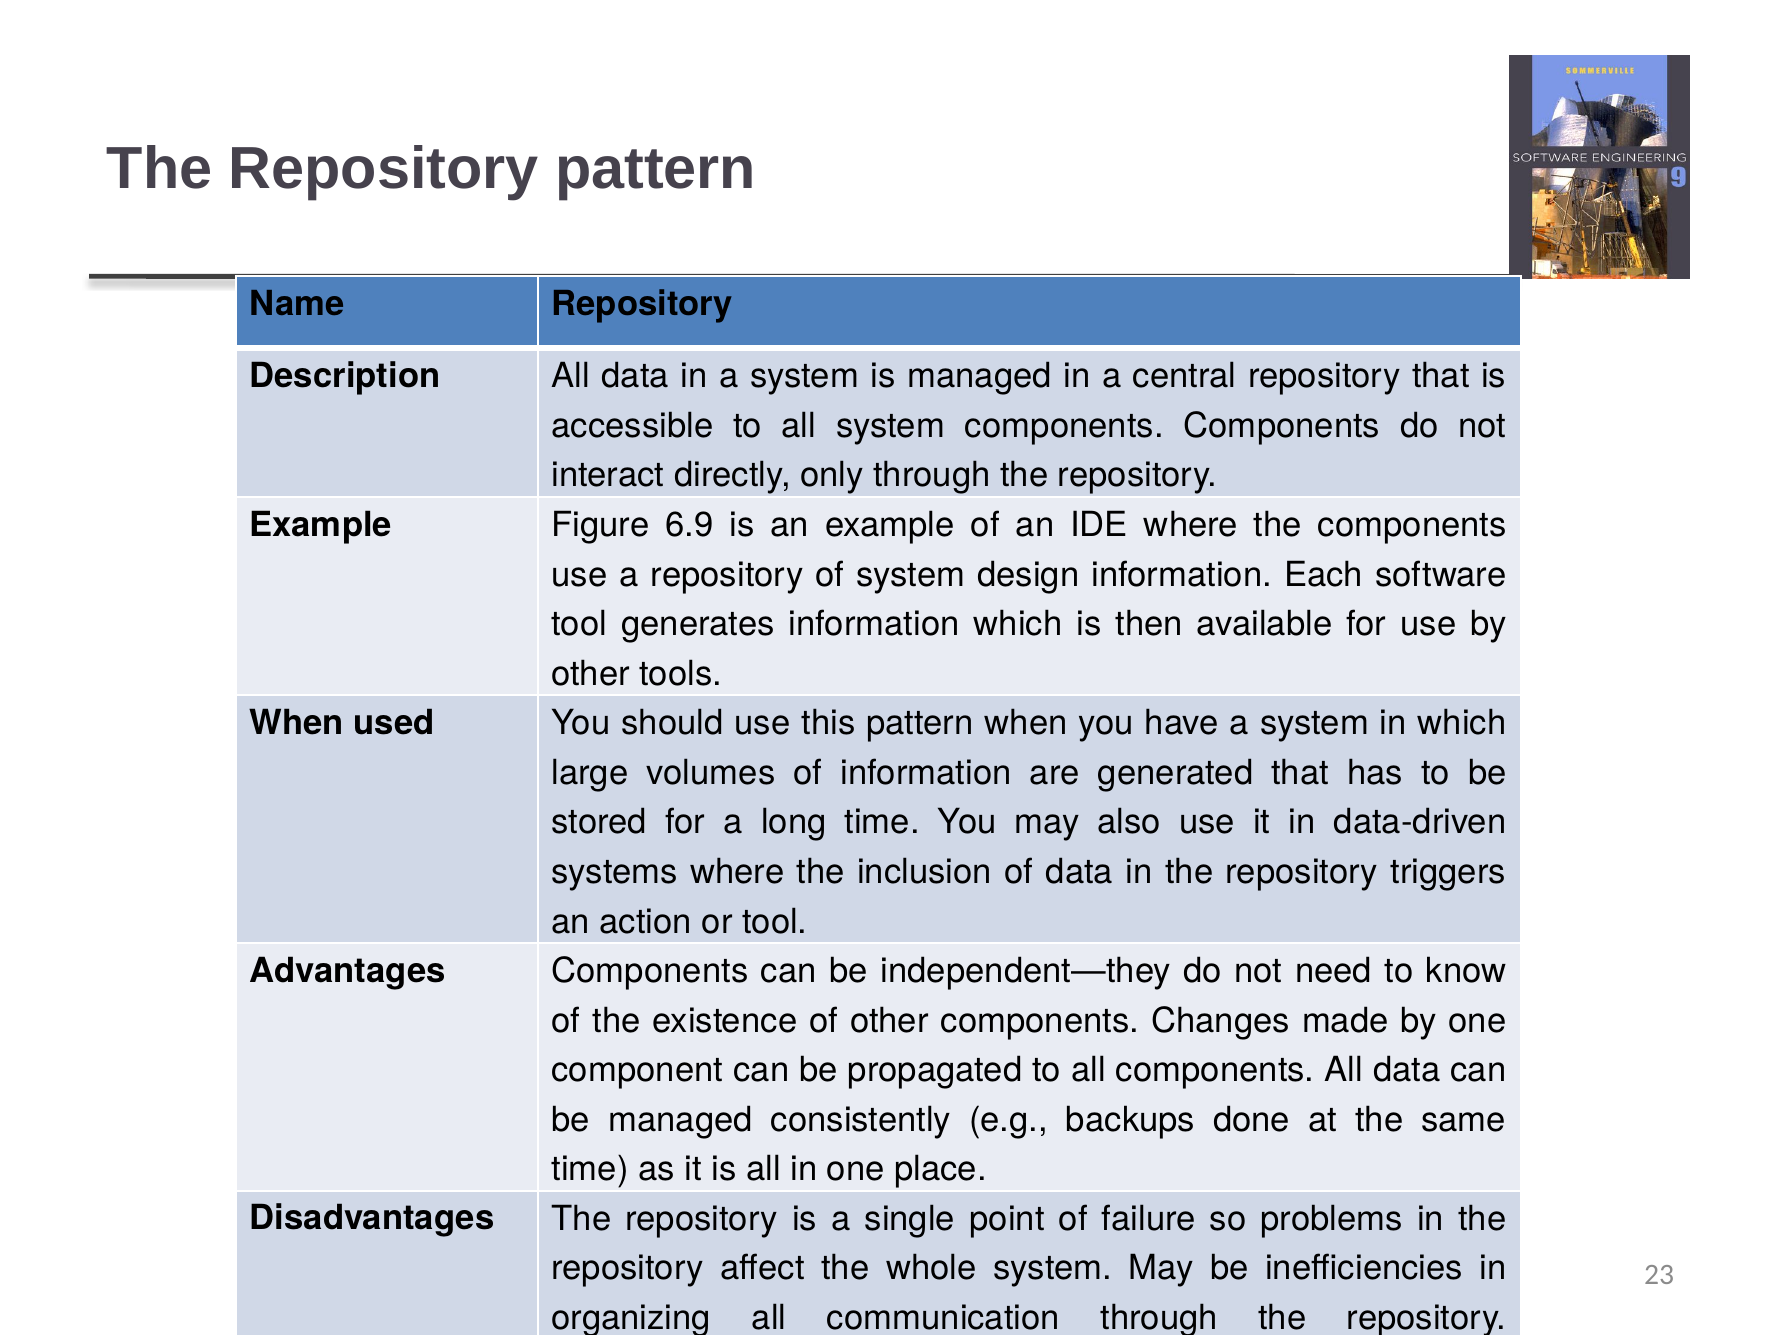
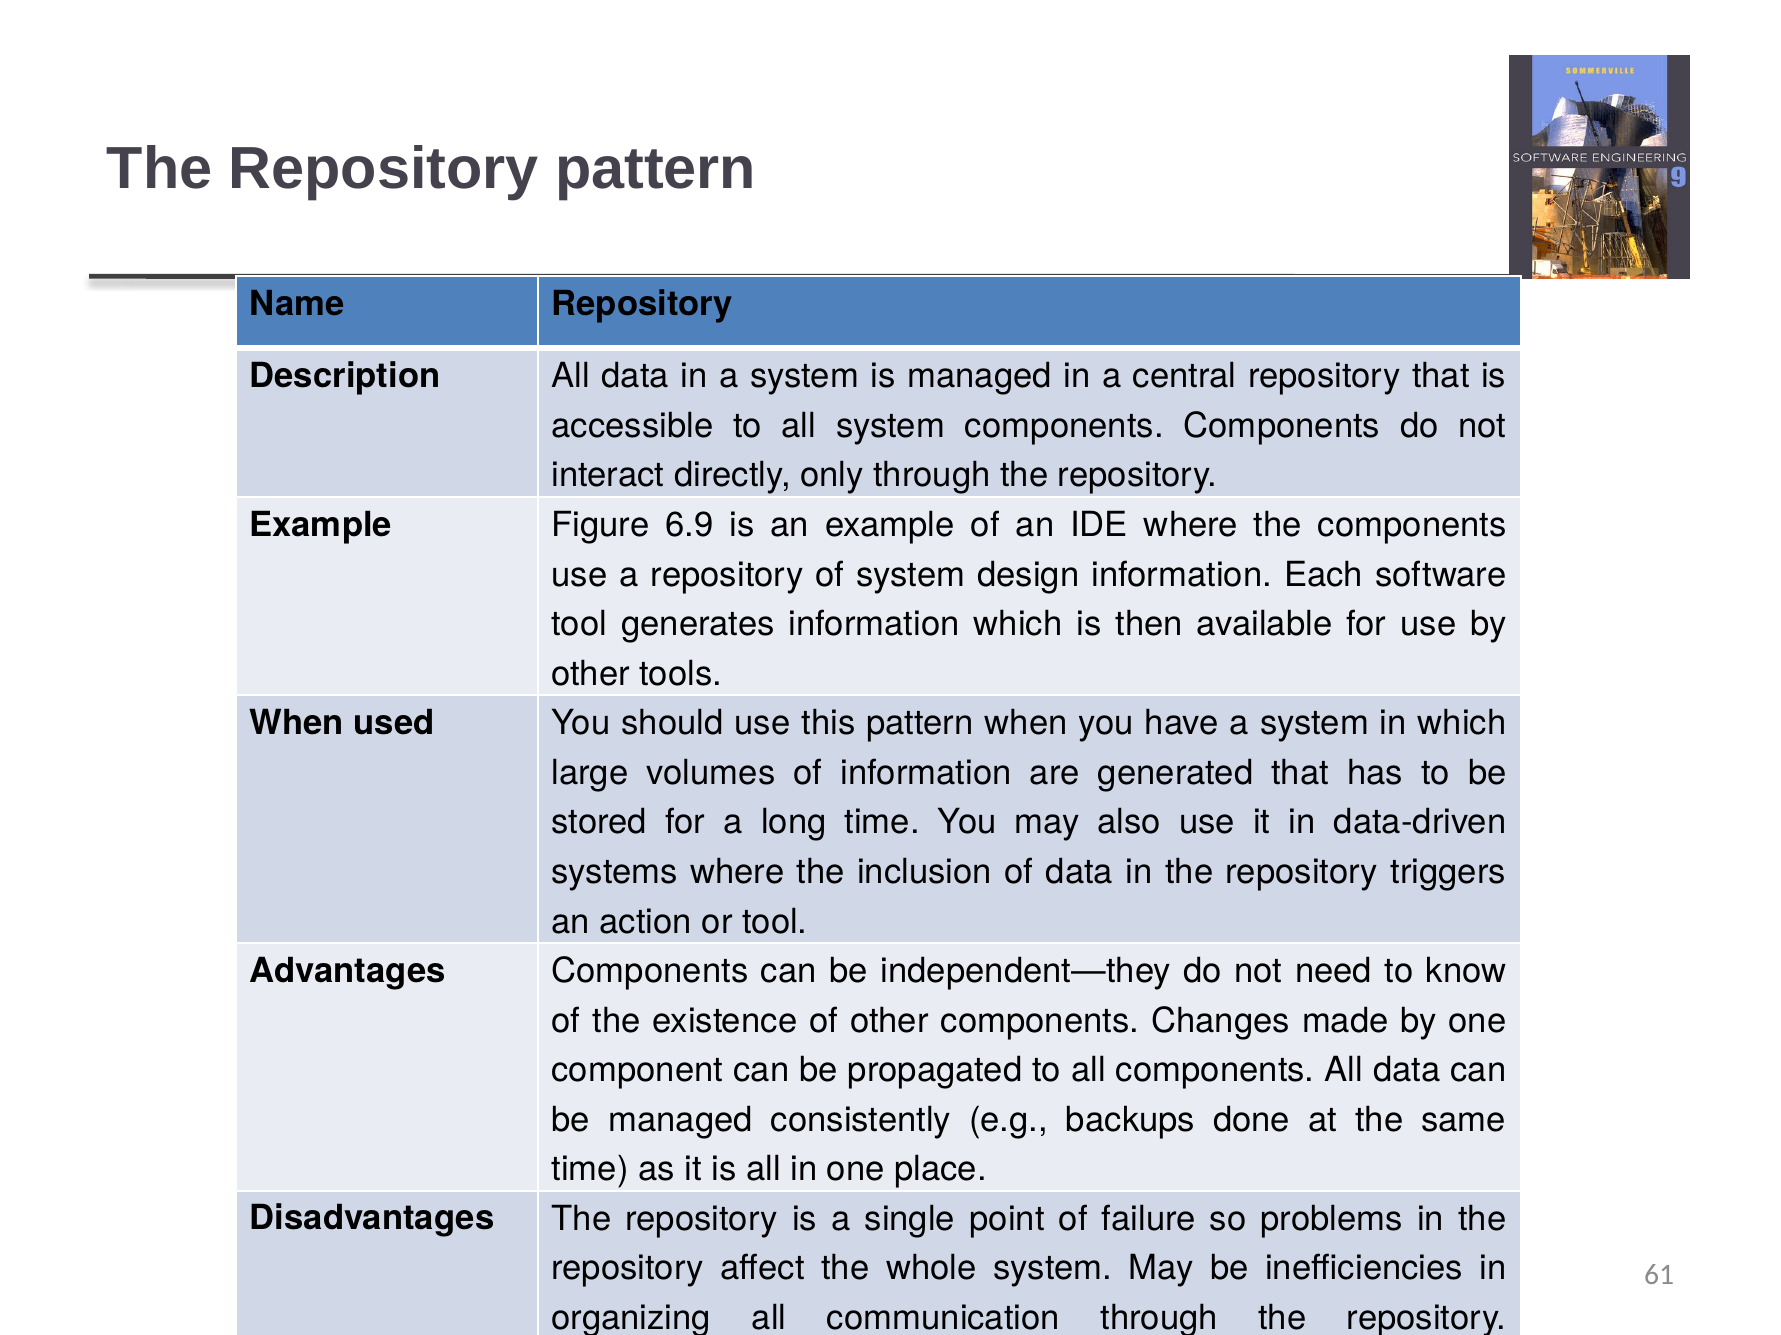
23: 23 -> 61
